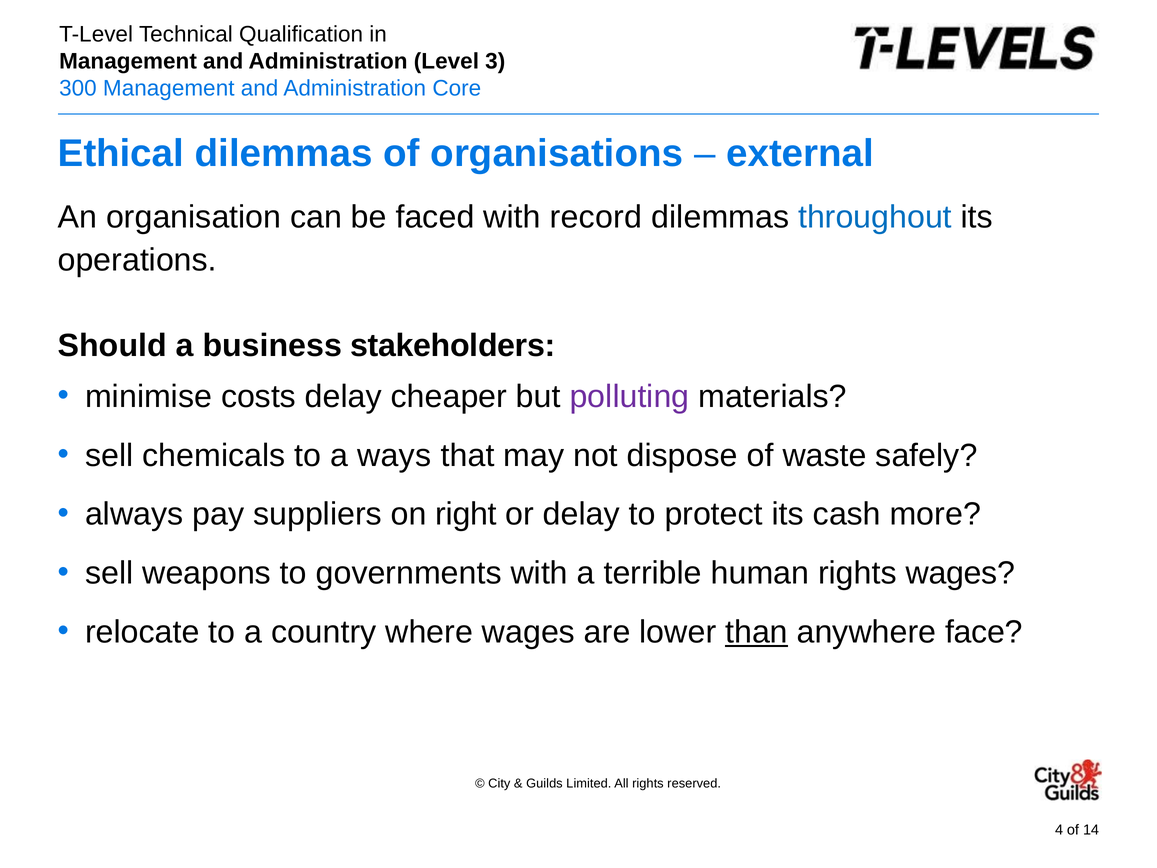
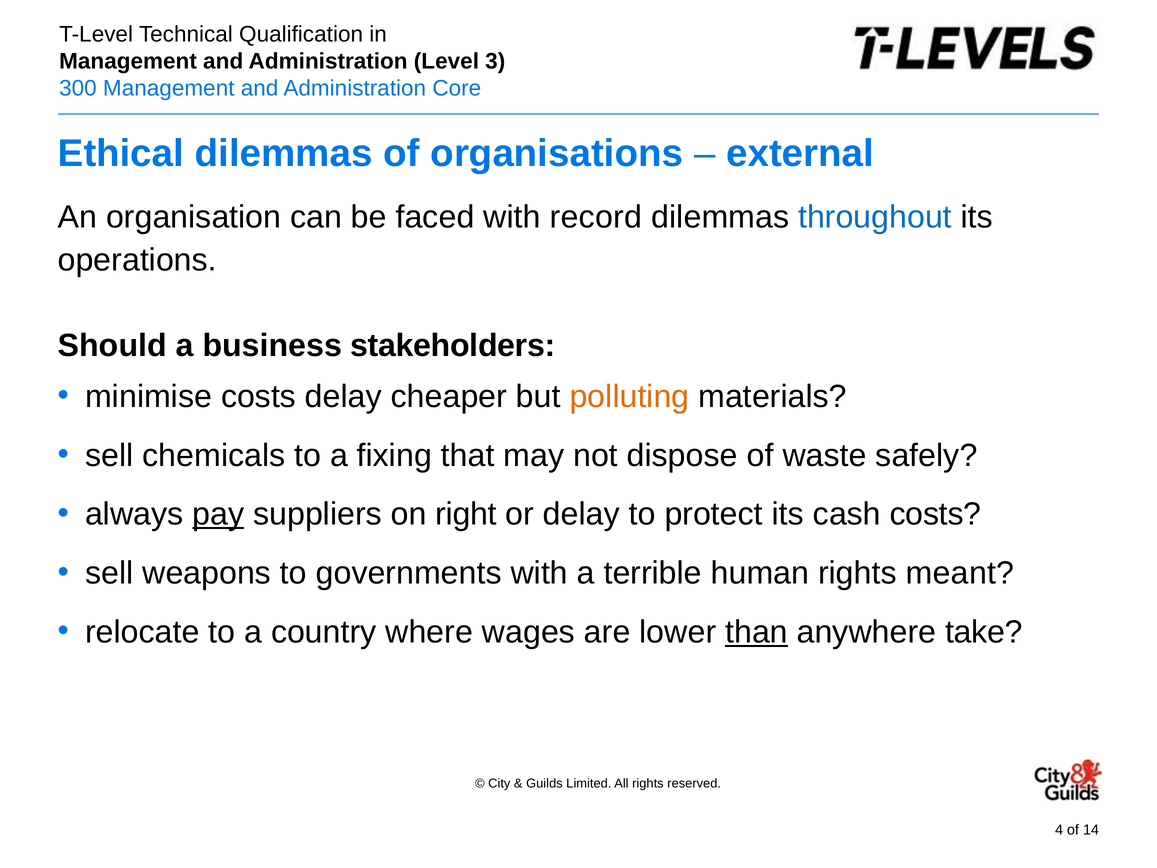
polluting colour: purple -> orange
ways: ways -> fixing
pay underline: none -> present
cash more: more -> costs
rights wages: wages -> meant
face: face -> take
